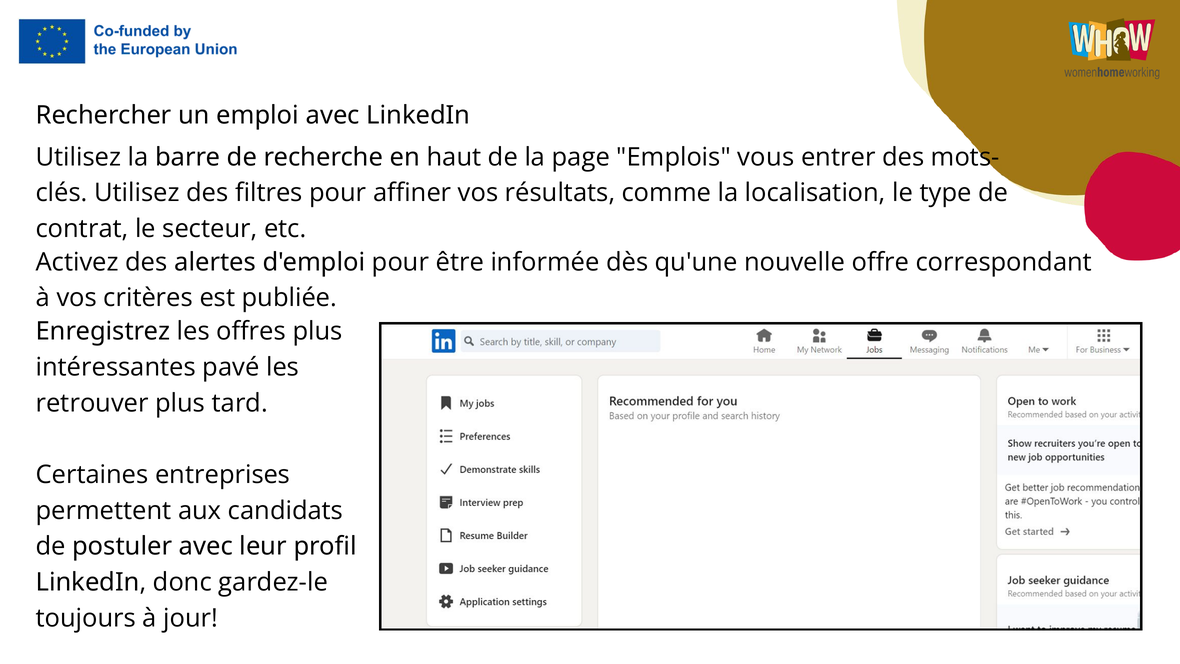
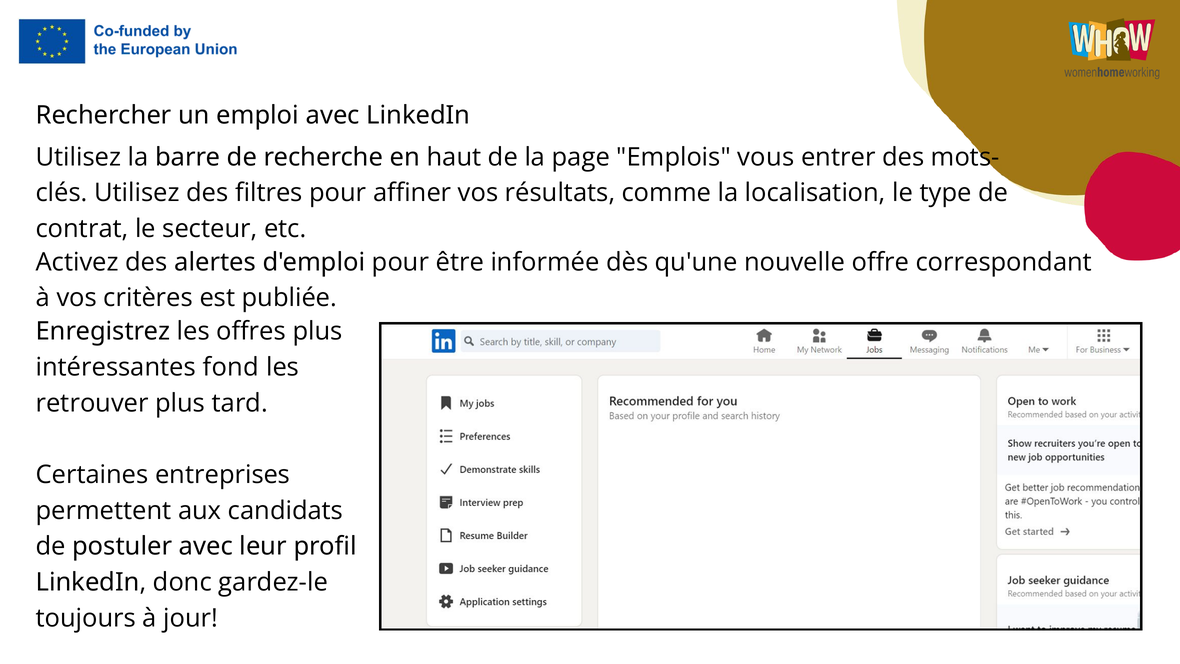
pavé: pavé -> fond
